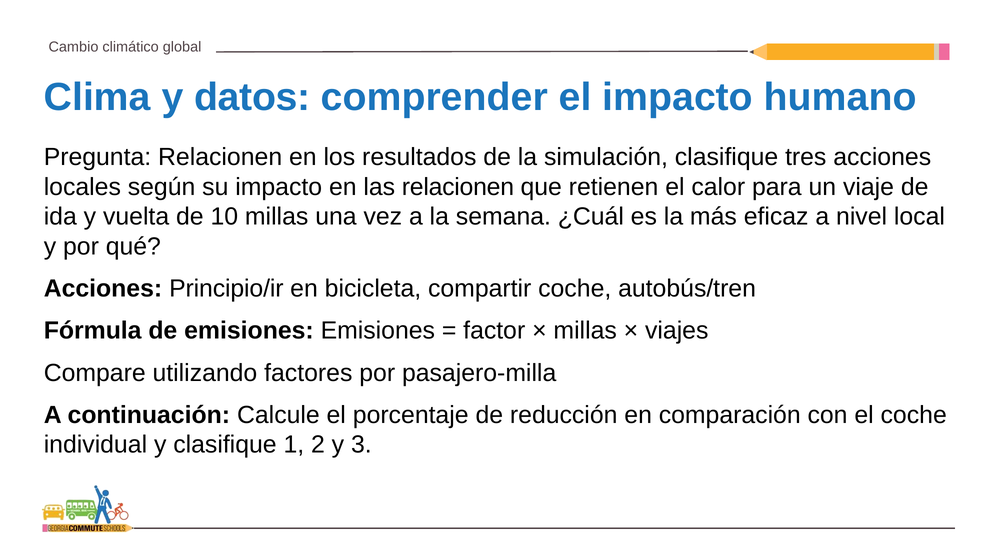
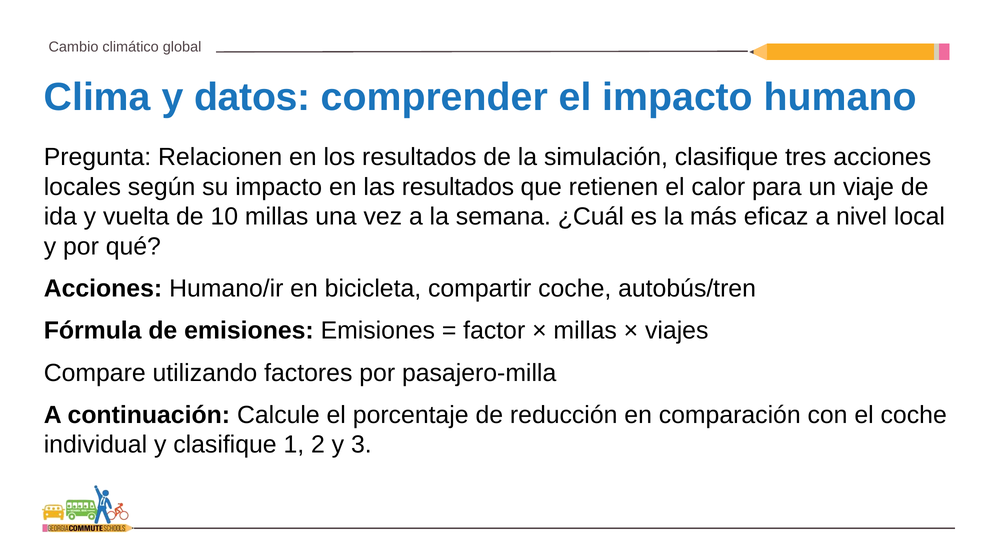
las relacionen: relacionen -> resultados
Principio/ir: Principio/ir -> Humano/ir
